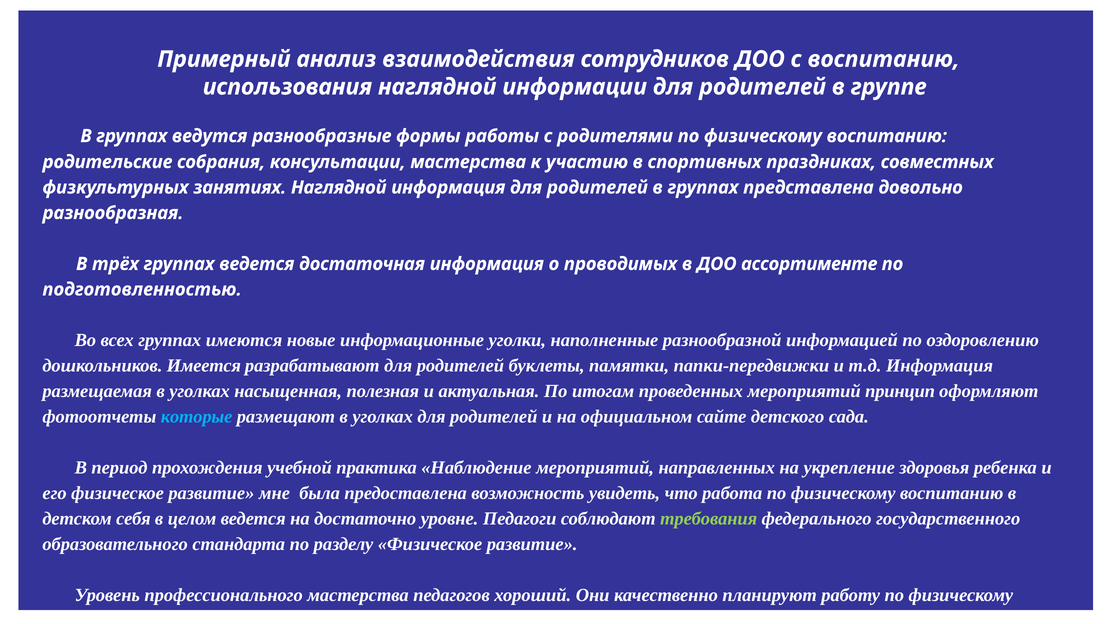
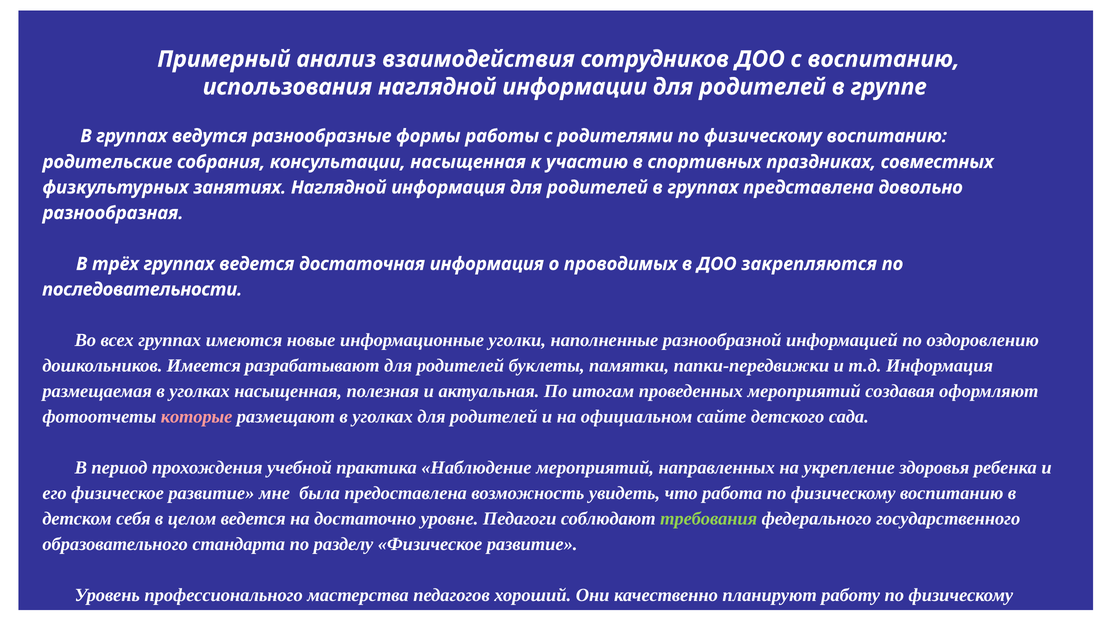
консультации мастерства: мастерства -> насыщенная
ассортименте: ассортименте -> закрепляются
подготовленностью: подготовленностью -> последовательности
принцип: принцип -> создавая
которые colour: light blue -> pink
